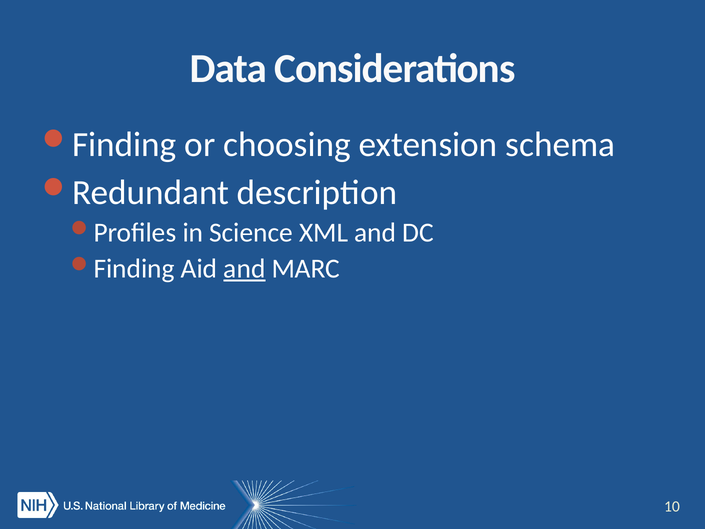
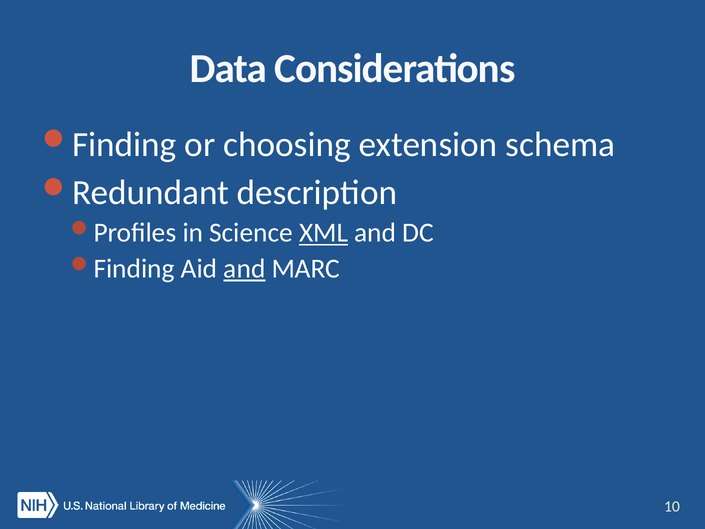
XML underline: none -> present
